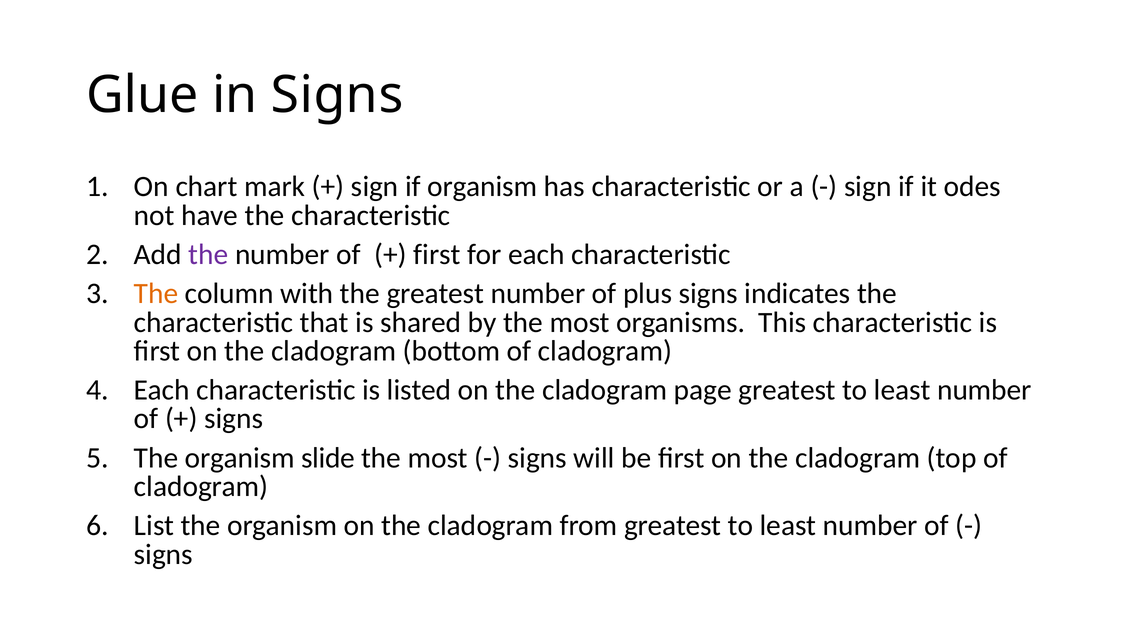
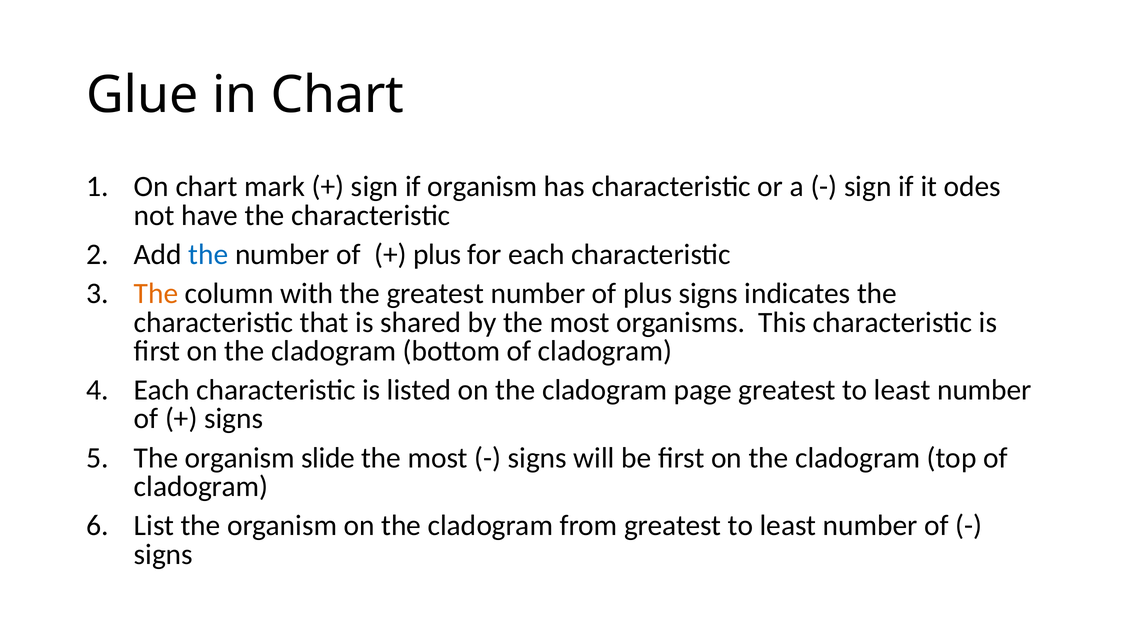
in Signs: Signs -> Chart
the at (208, 255) colour: purple -> blue
first at (437, 255): first -> plus
